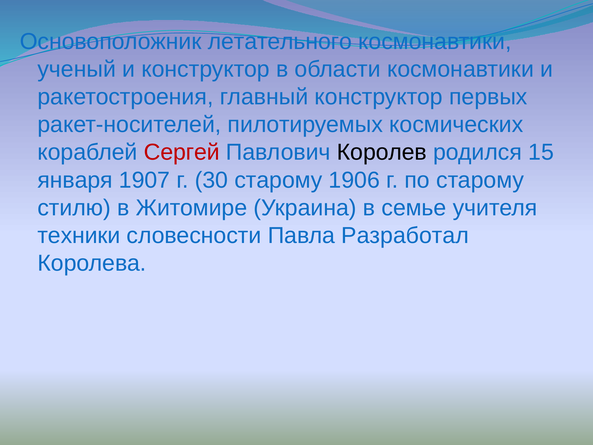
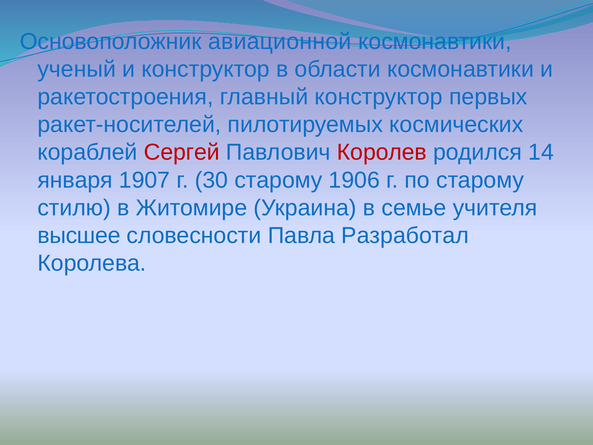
летательного: летательного -> авиационной
Королев colour: black -> red
15: 15 -> 14
техники: техники -> высшее
